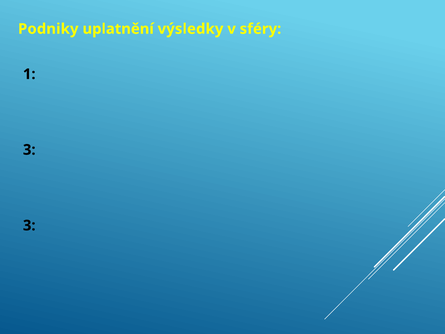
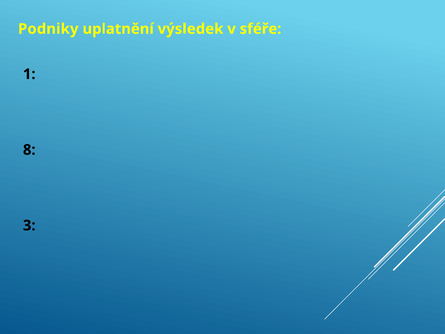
výsledky: výsledky -> výsledek
sféry: sféry -> sféře
3 at (29, 150): 3 -> 8
